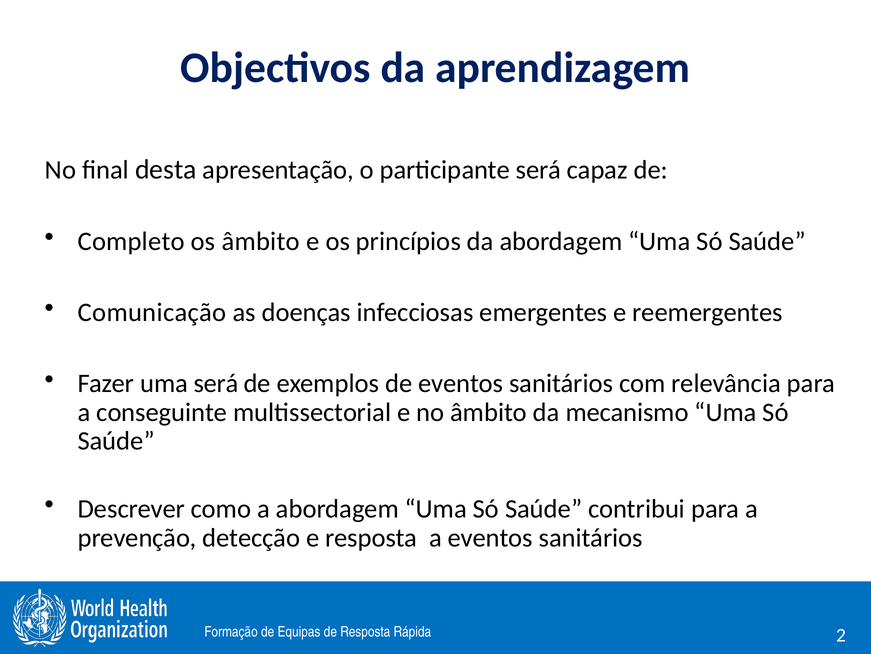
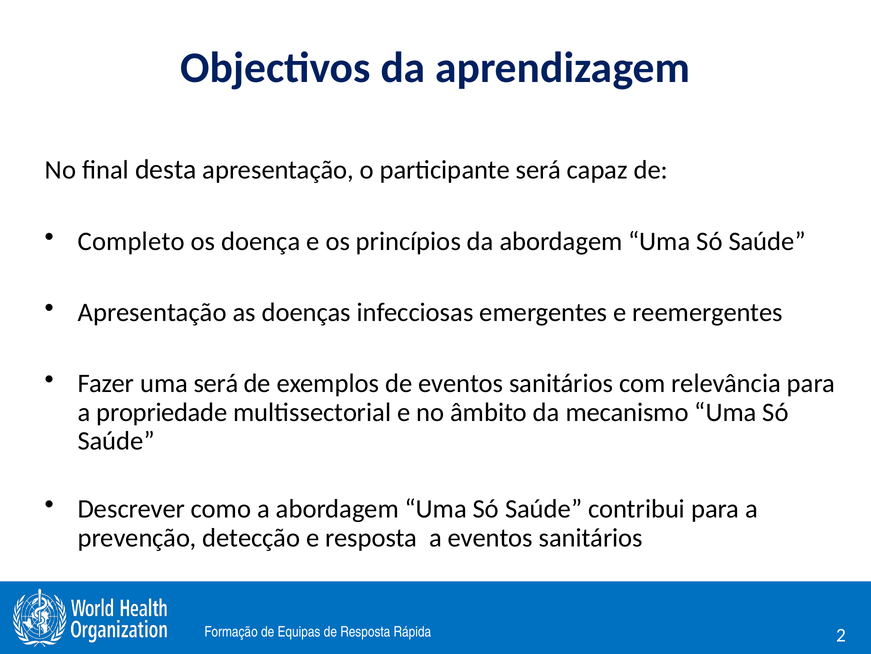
os âmbito: âmbito -> doença
Comunicação at (152, 312): Comunicação -> Apresentação
conseguinte: conseguinte -> propriedade
